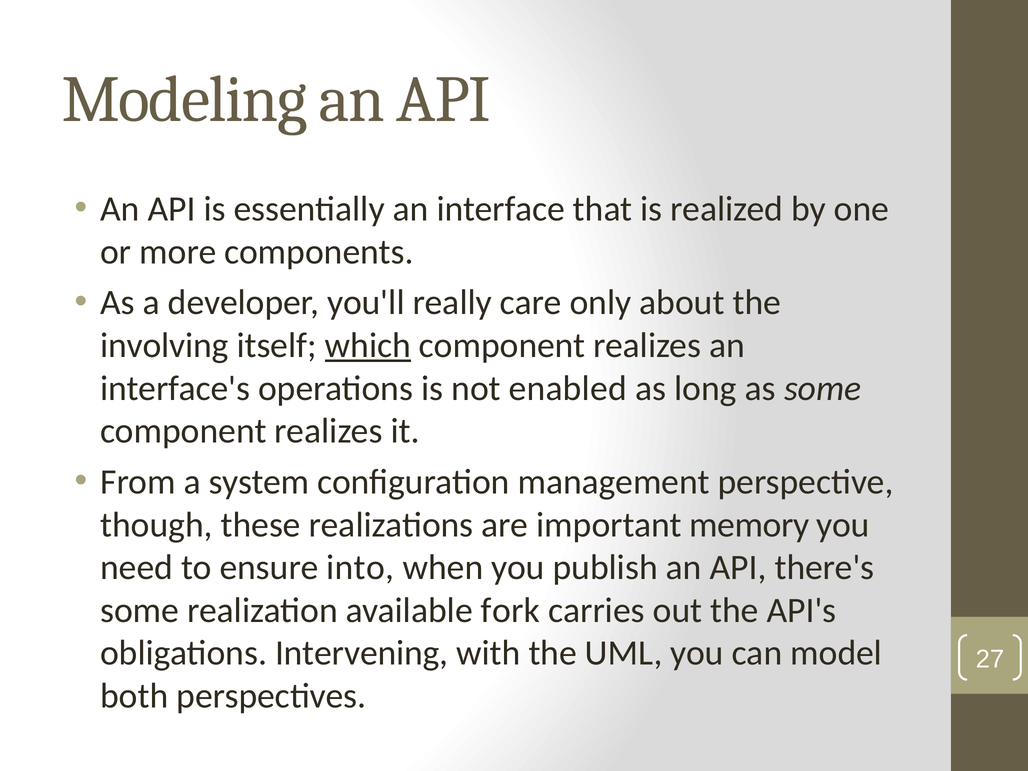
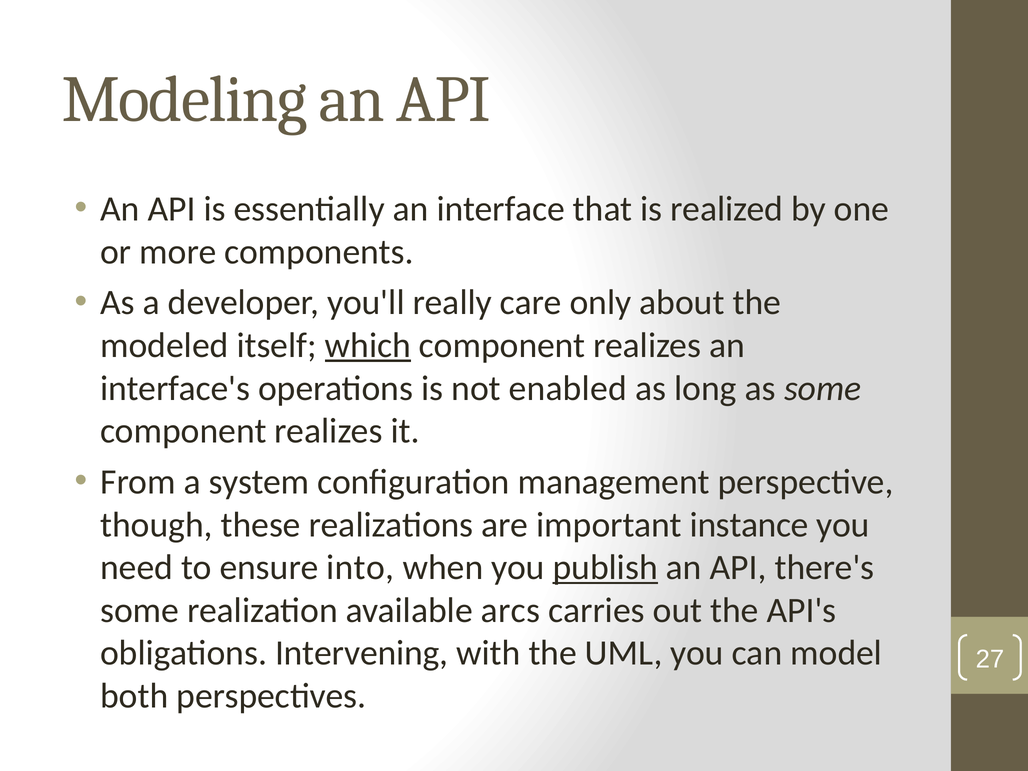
involving: involving -> modeled
memory: memory -> instance
publish underline: none -> present
fork: fork -> arcs
